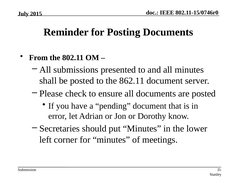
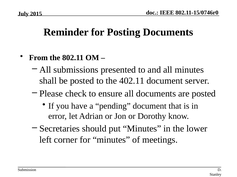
862.11: 862.11 -> 402.11
